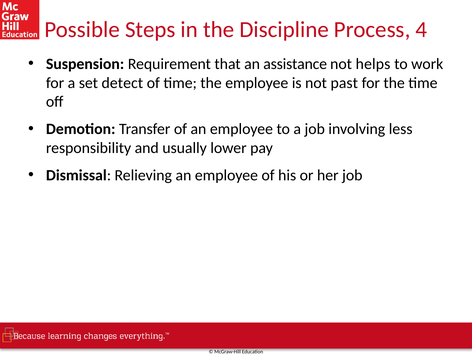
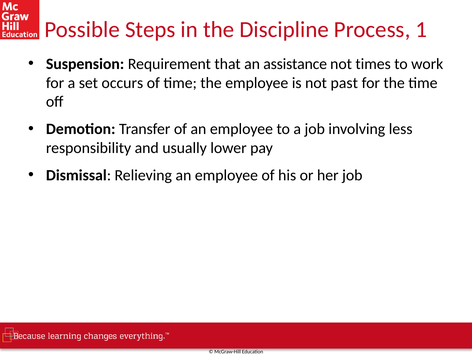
4: 4 -> 1
helps: helps -> times
detect: detect -> occurs
